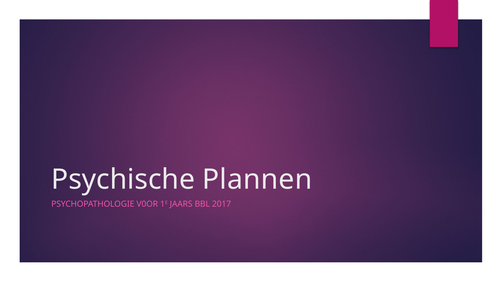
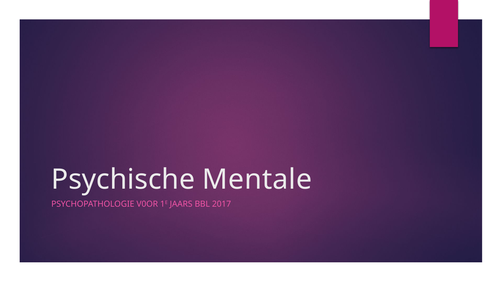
Plannen: Plannen -> Mentale
